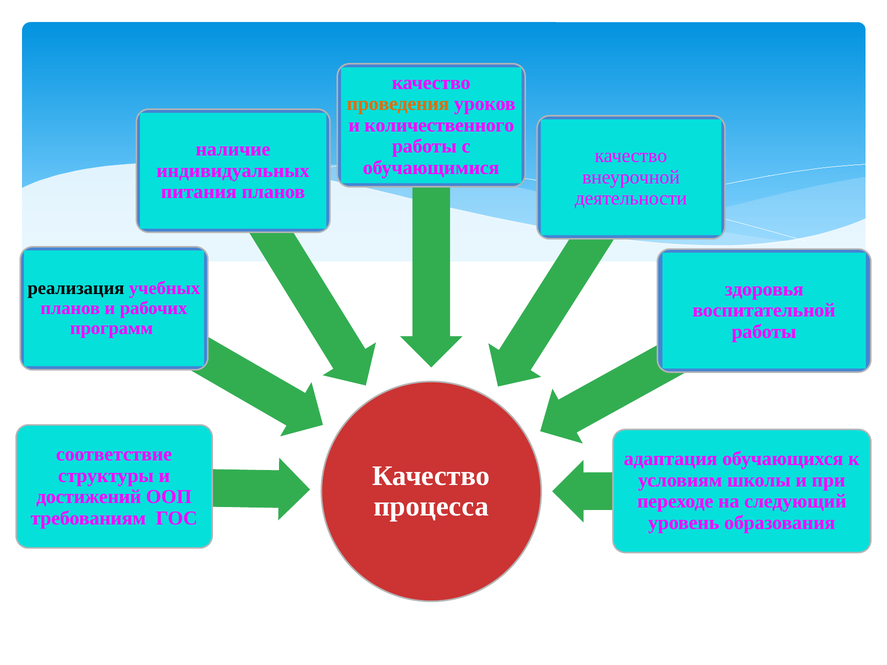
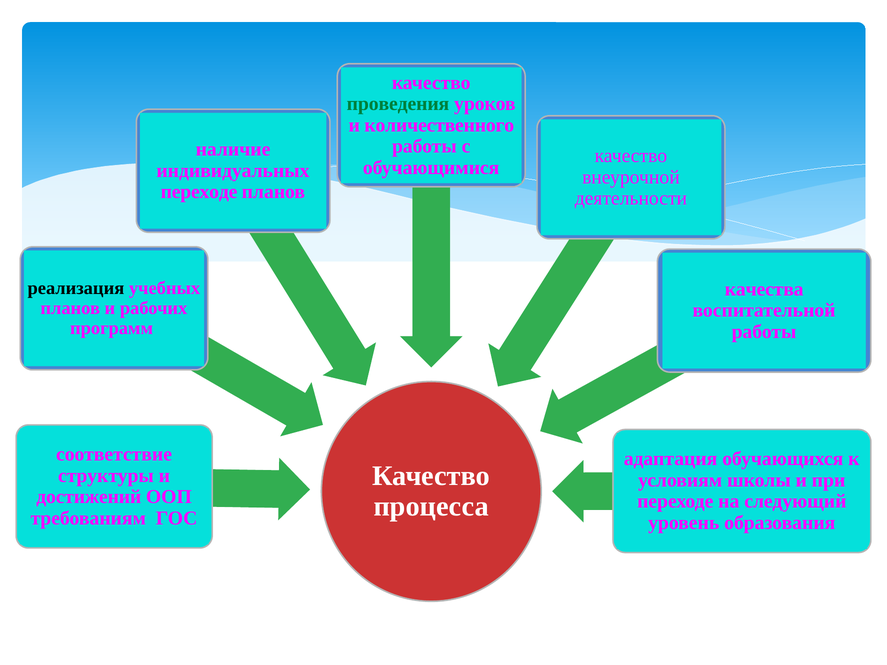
проведения colour: orange -> green
питания at (199, 192): питания -> переходе
здоровья: здоровья -> качества
